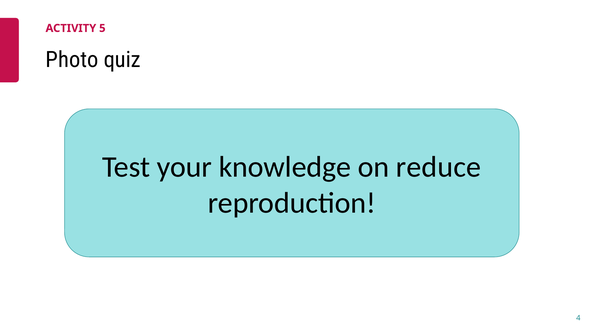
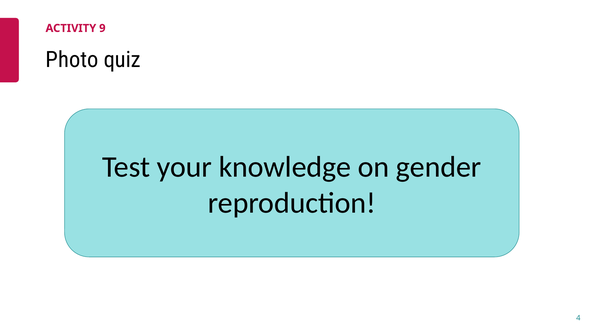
5: 5 -> 9
reduce: reduce -> gender
